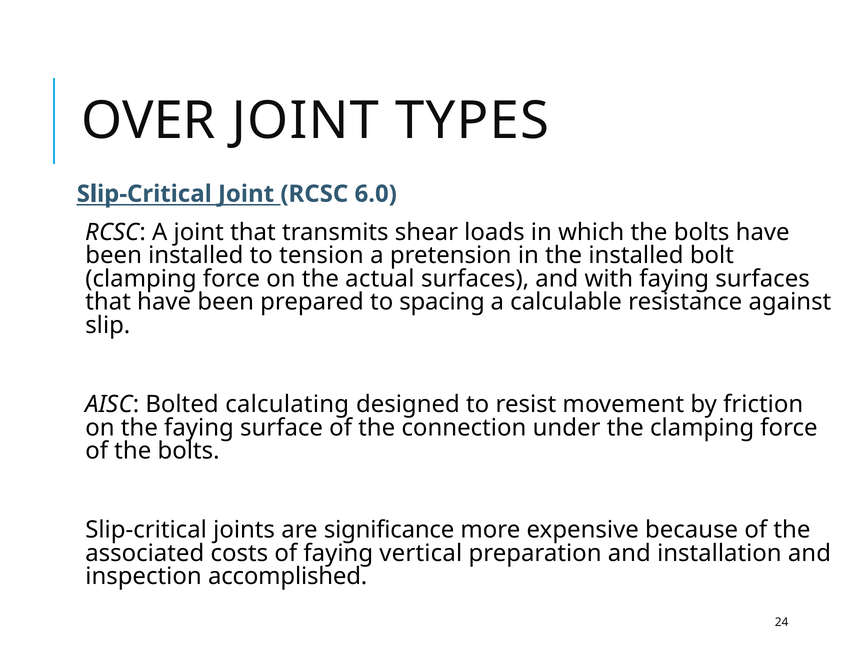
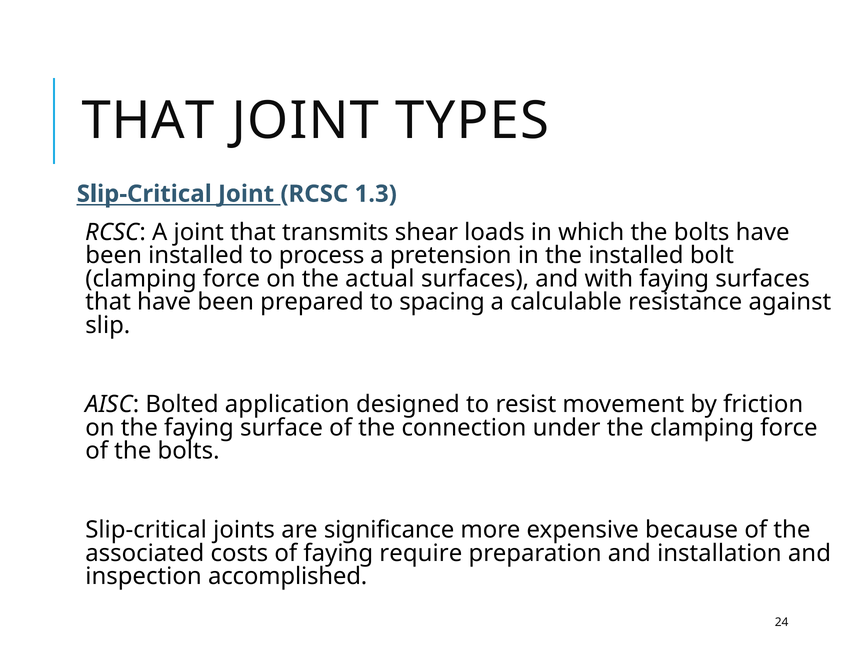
OVER at (148, 121): OVER -> THAT
6.0: 6.0 -> 1.3
tension: tension -> process
calculating: calculating -> application
vertical: vertical -> require
